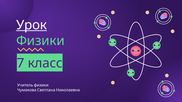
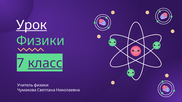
класс underline: none -> present
